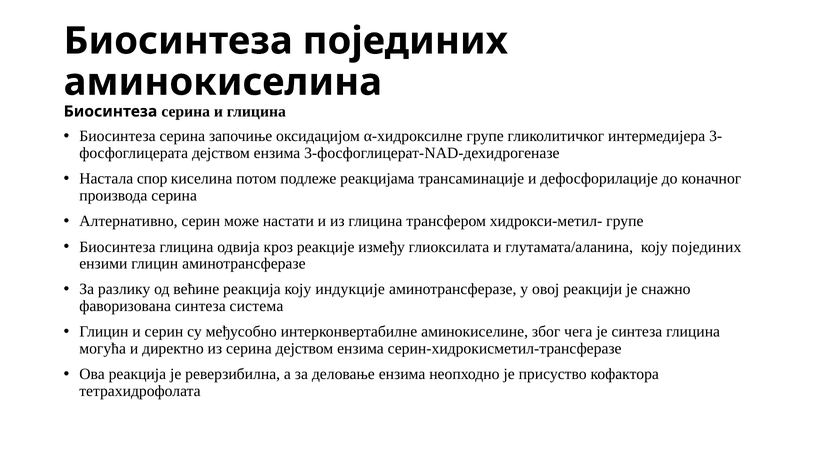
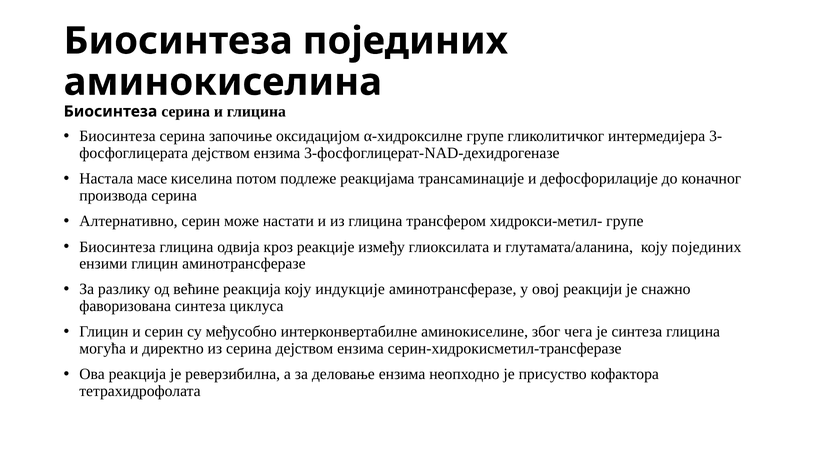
спор: спор -> масе
система: система -> циклуса
